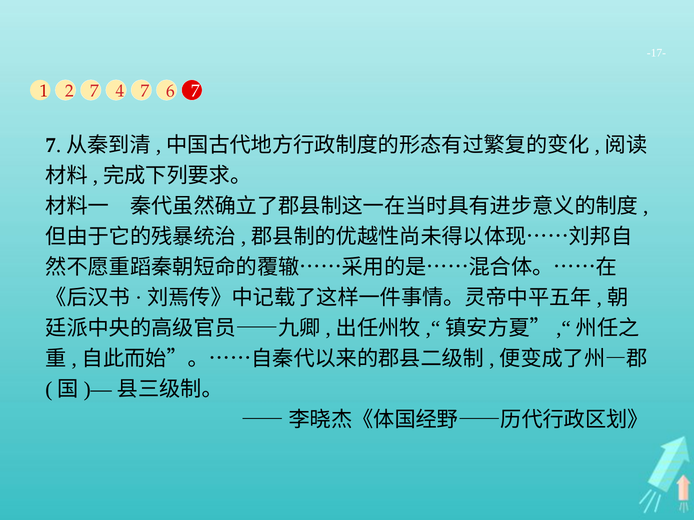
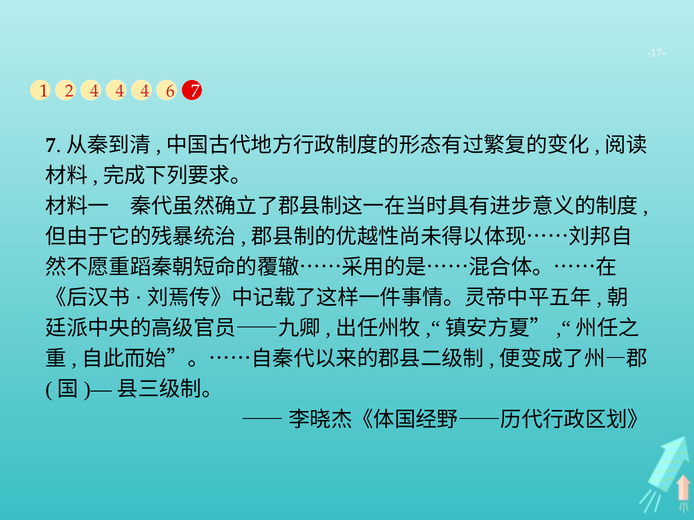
2 7: 7 -> 4
7 at (145, 91): 7 -> 4
